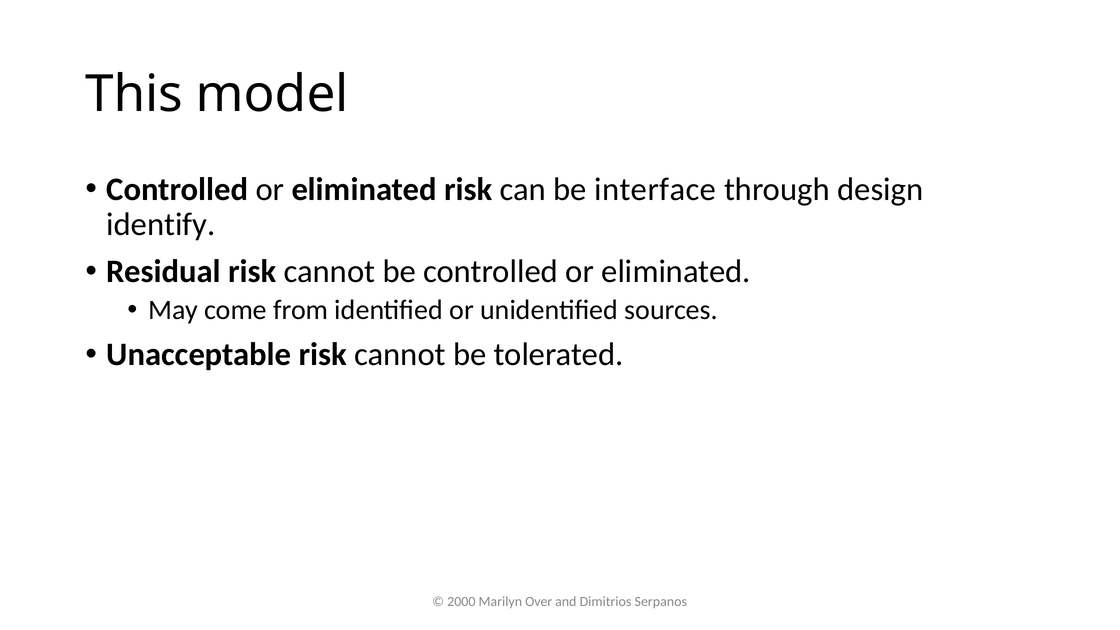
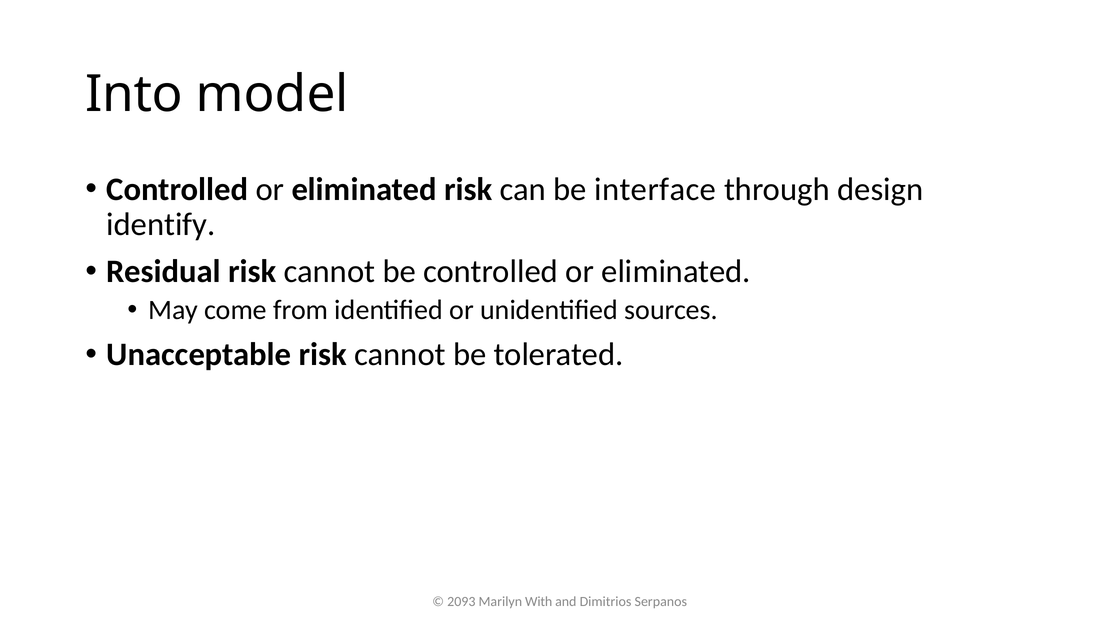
This: This -> Into
2000: 2000 -> 2093
Over: Over -> With
